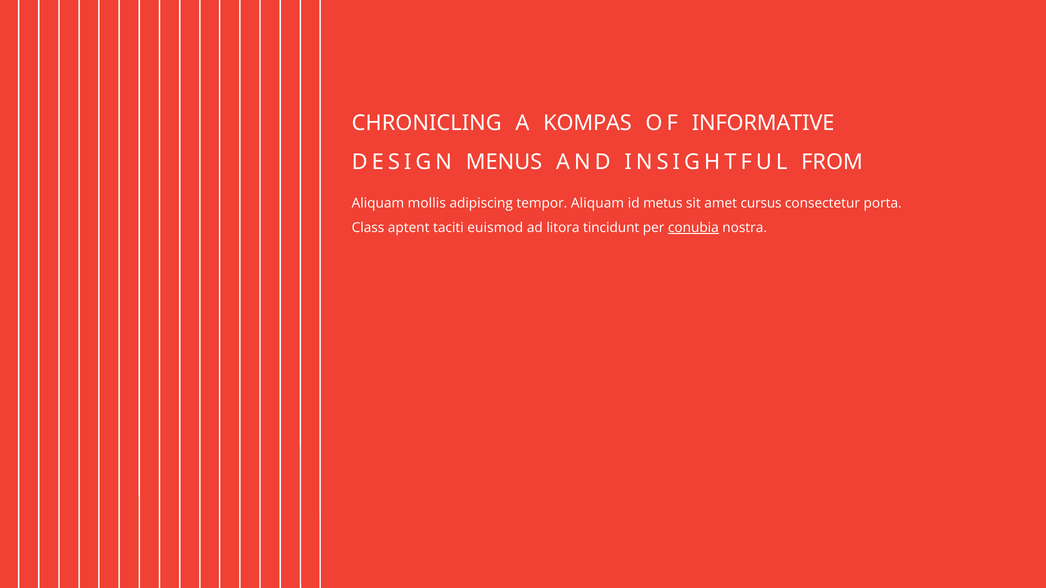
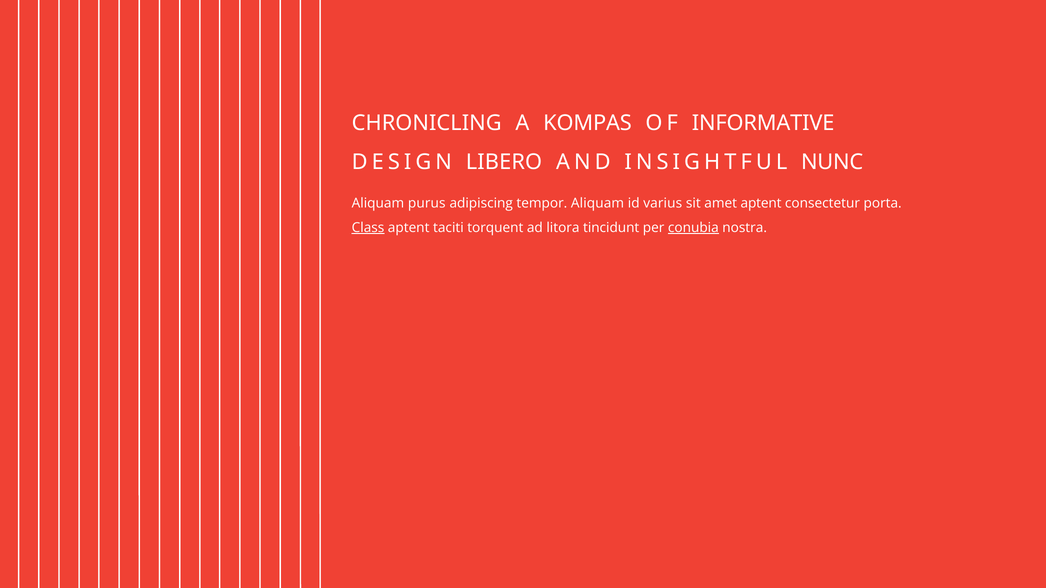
MENUS: MENUS -> LIBERO
FROM: FROM -> NUNC
mollis: mollis -> purus
metus: metus -> varius
amet cursus: cursus -> aptent
Class underline: none -> present
euismod: euismod -> torquent
